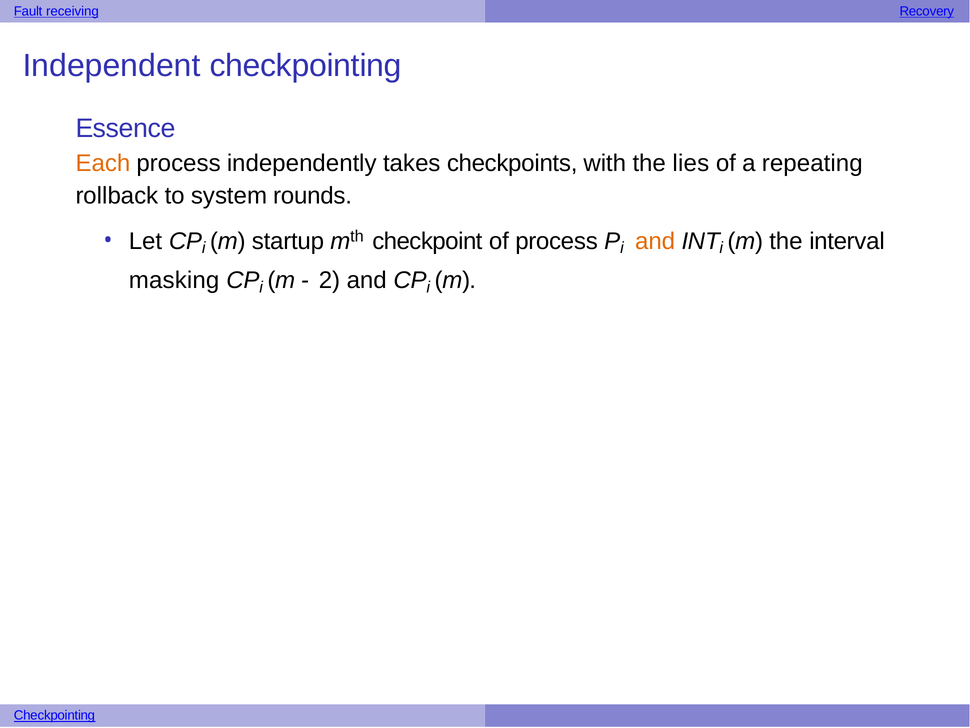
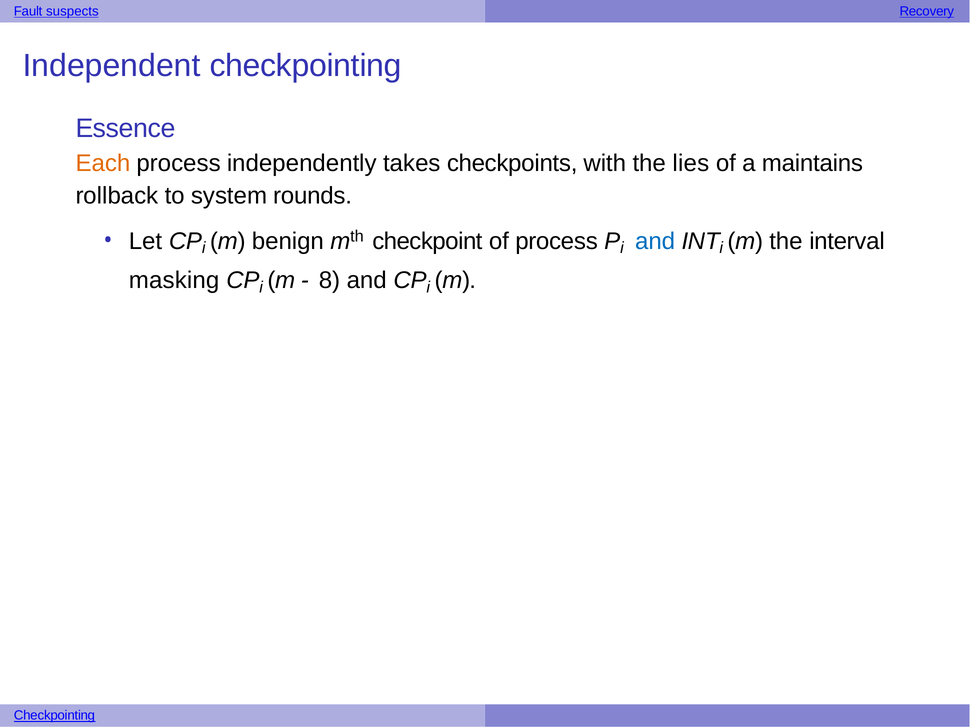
receiving: receiving -> suspects
repeating: repeating -> maintains
startup: startup -> benign
and at (655, 241) colour: orange -> blue
2: 2 -> 8
